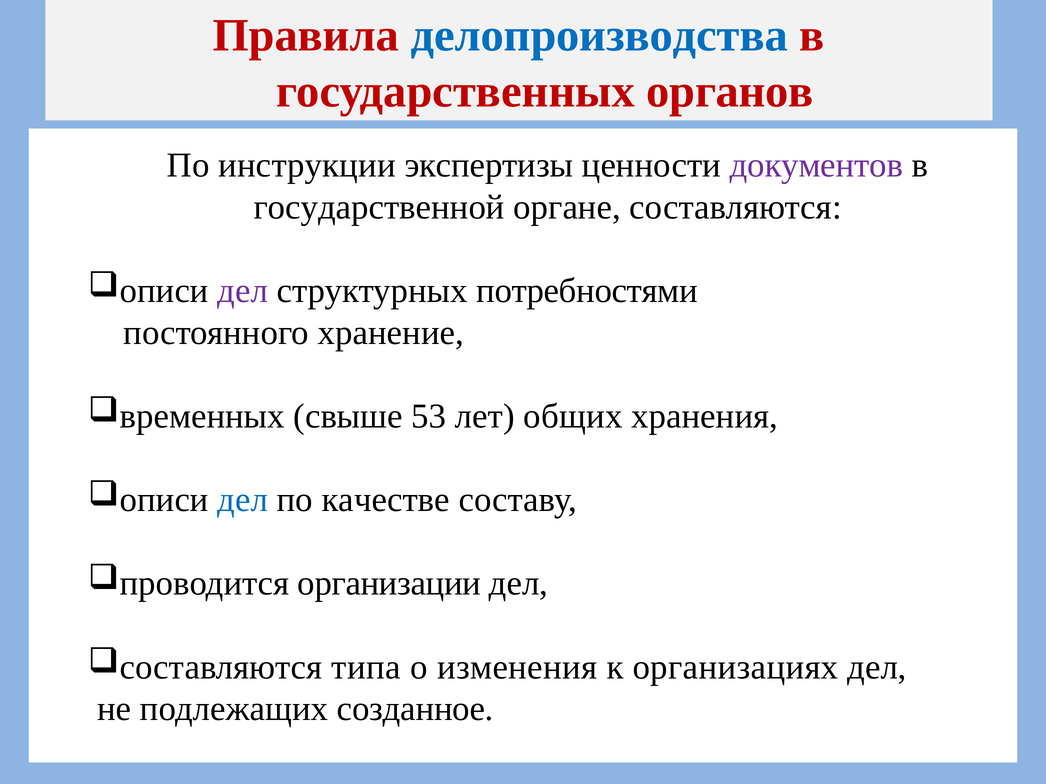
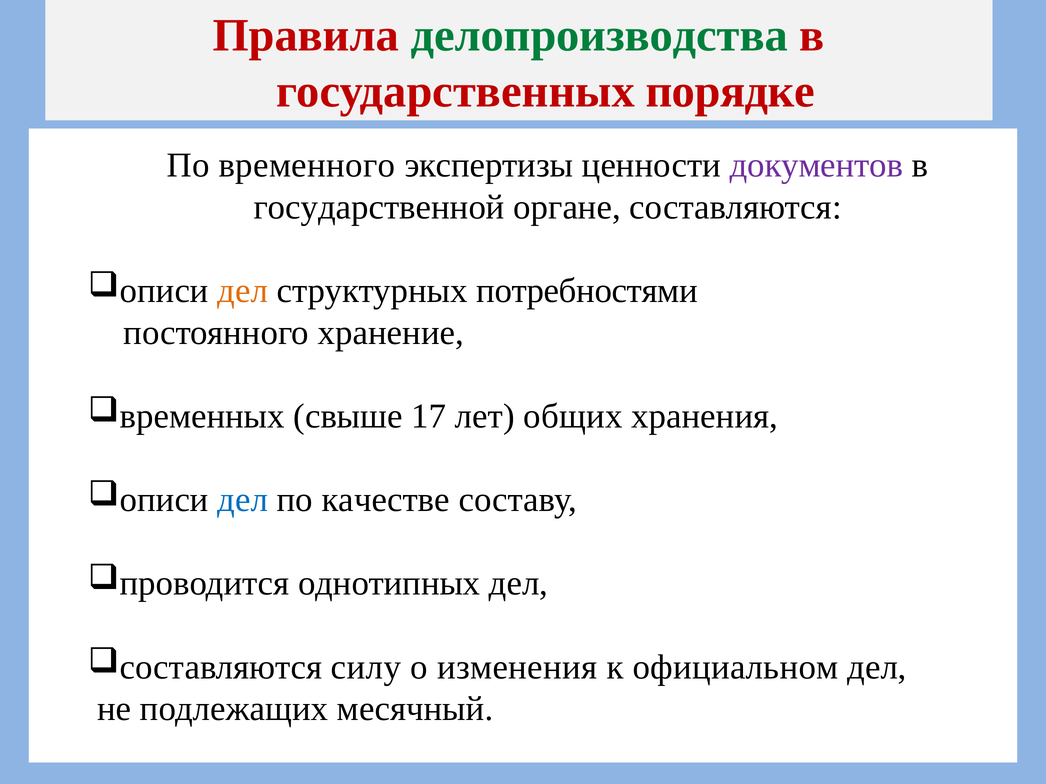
делопроизводства colour: blue -> green
органов: органов -> порядке
инструкции: инструкции -> временного
дел at (243, 291) colour: purple -> orange
53: 53 -> 17
организации: организации -> однотипных
типа: типа -> силу
организациях: организациях -> официальном
созданное: созданное -> месячный
